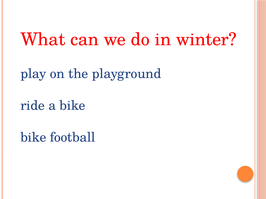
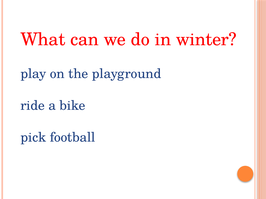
bike at (33, 138): bike -> pick
